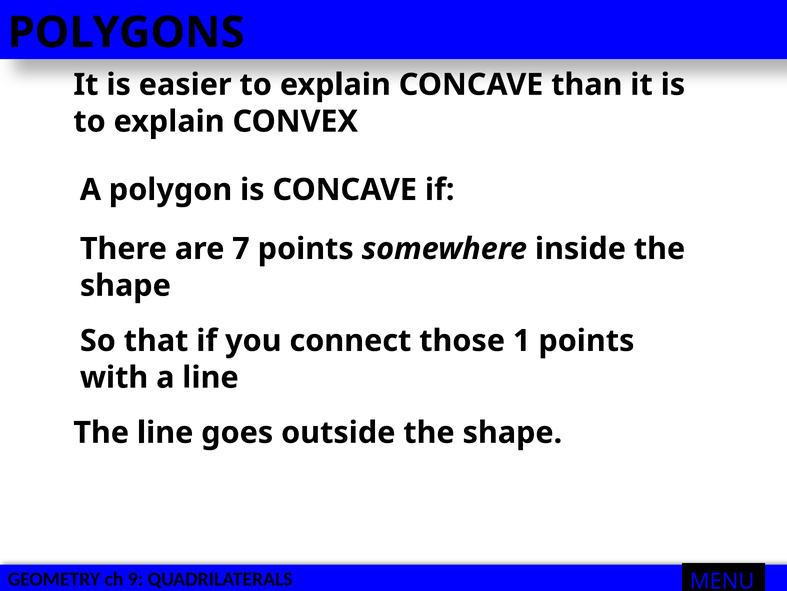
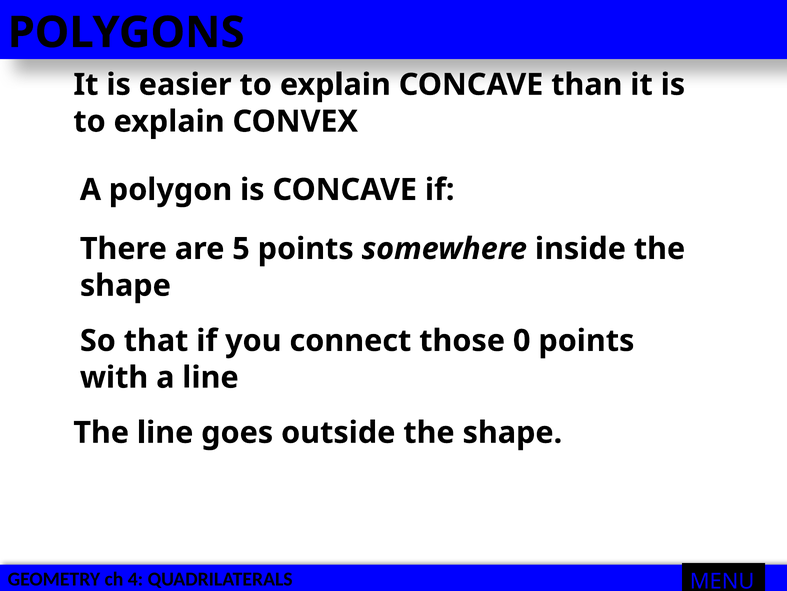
7: 7 -> 5
1: 1 -> 0
9: 9 -> 4
